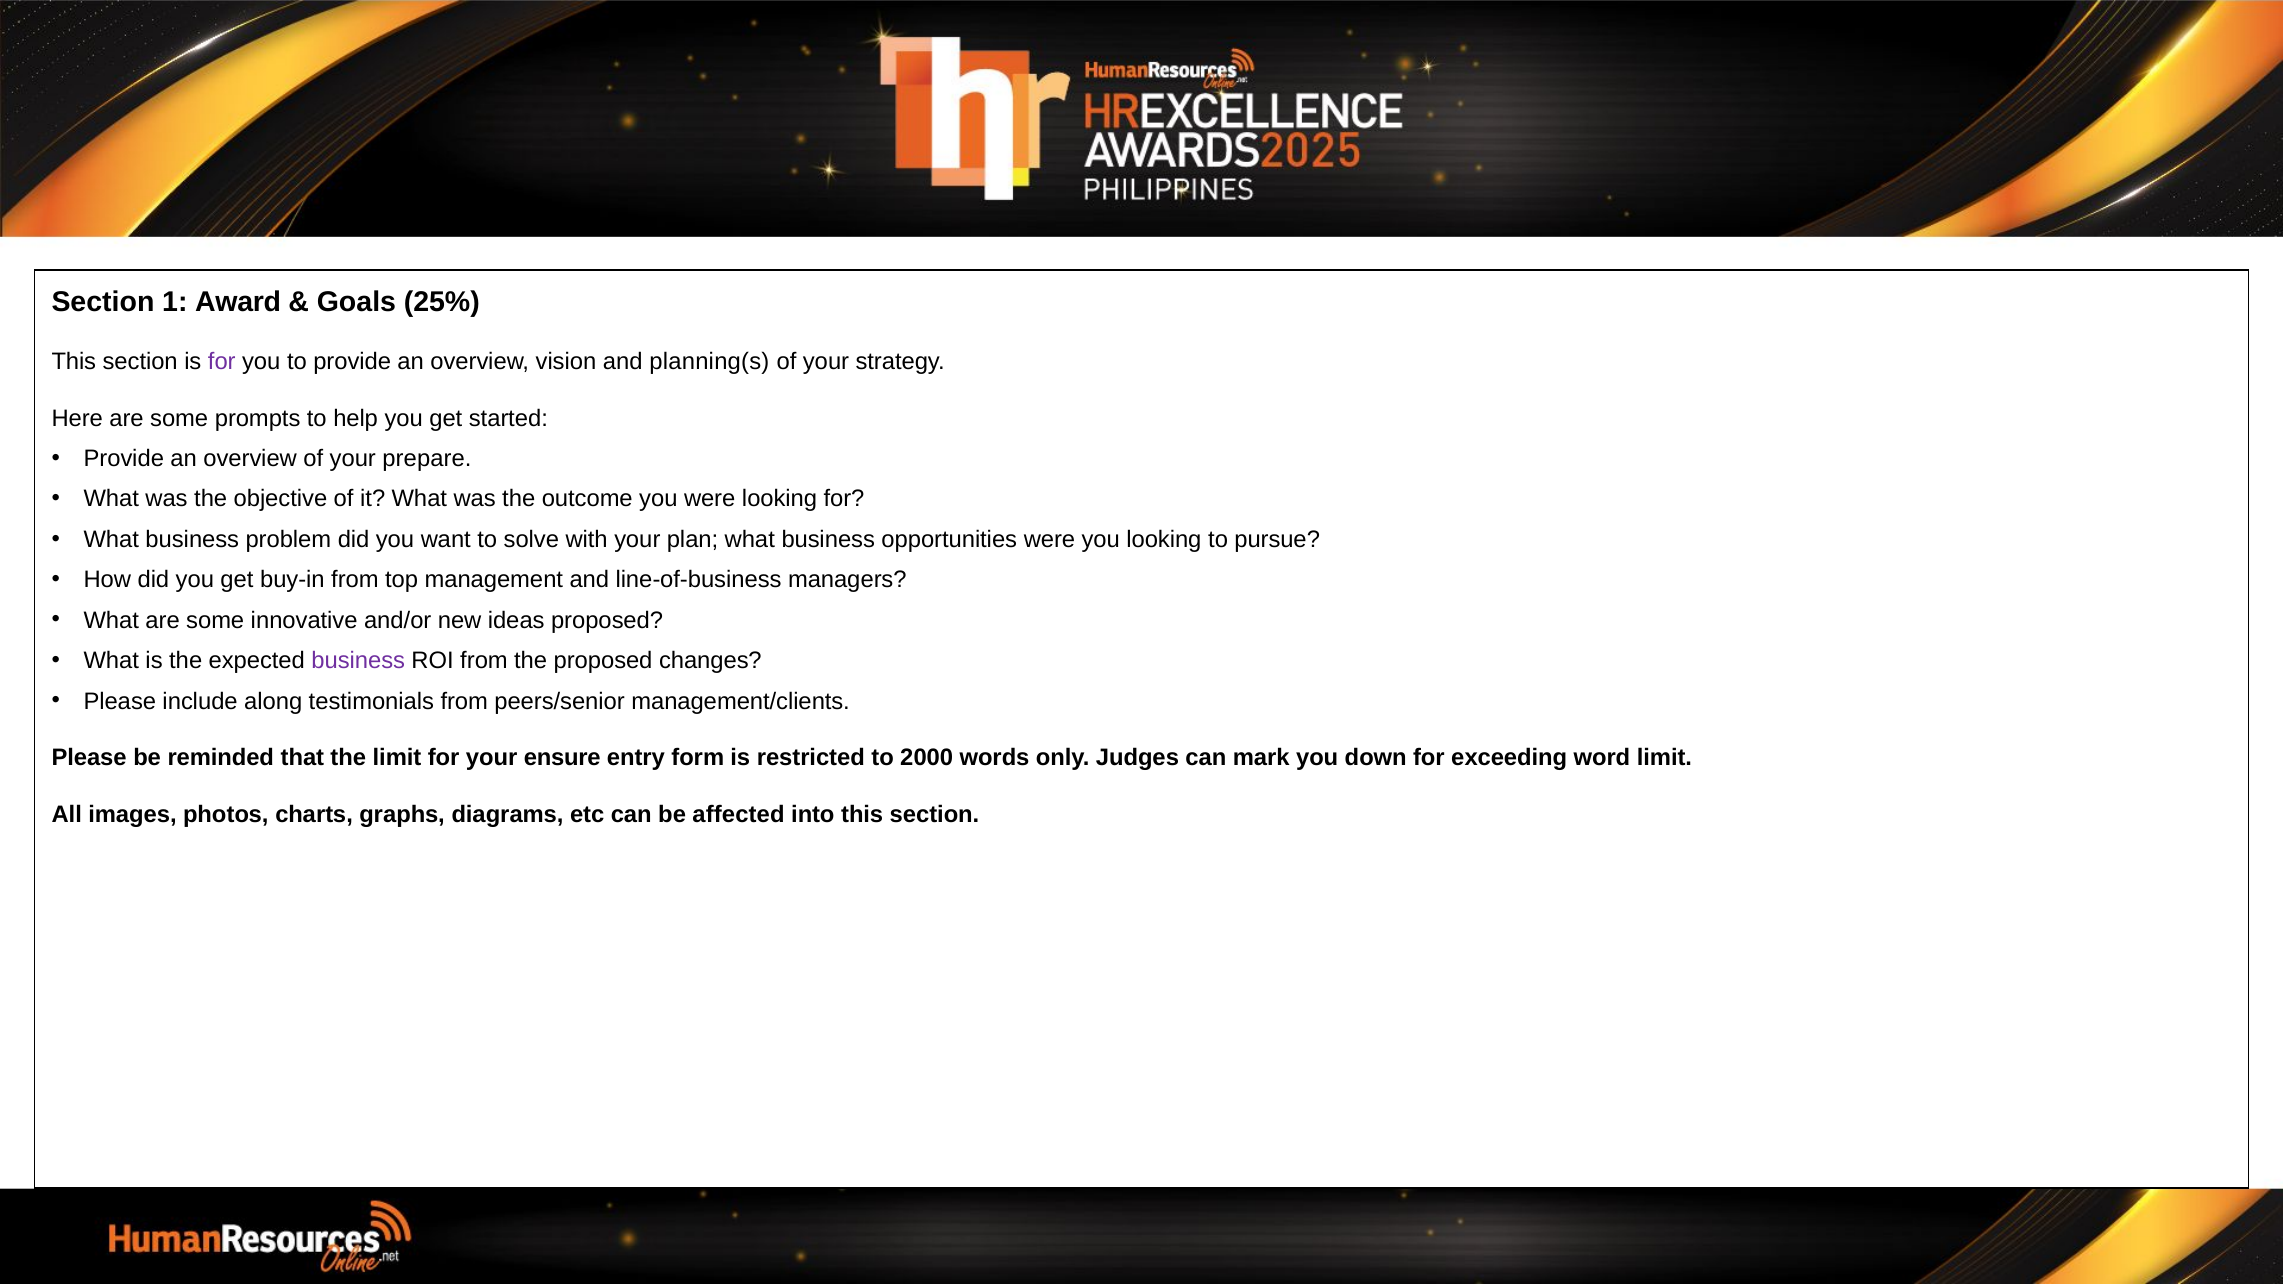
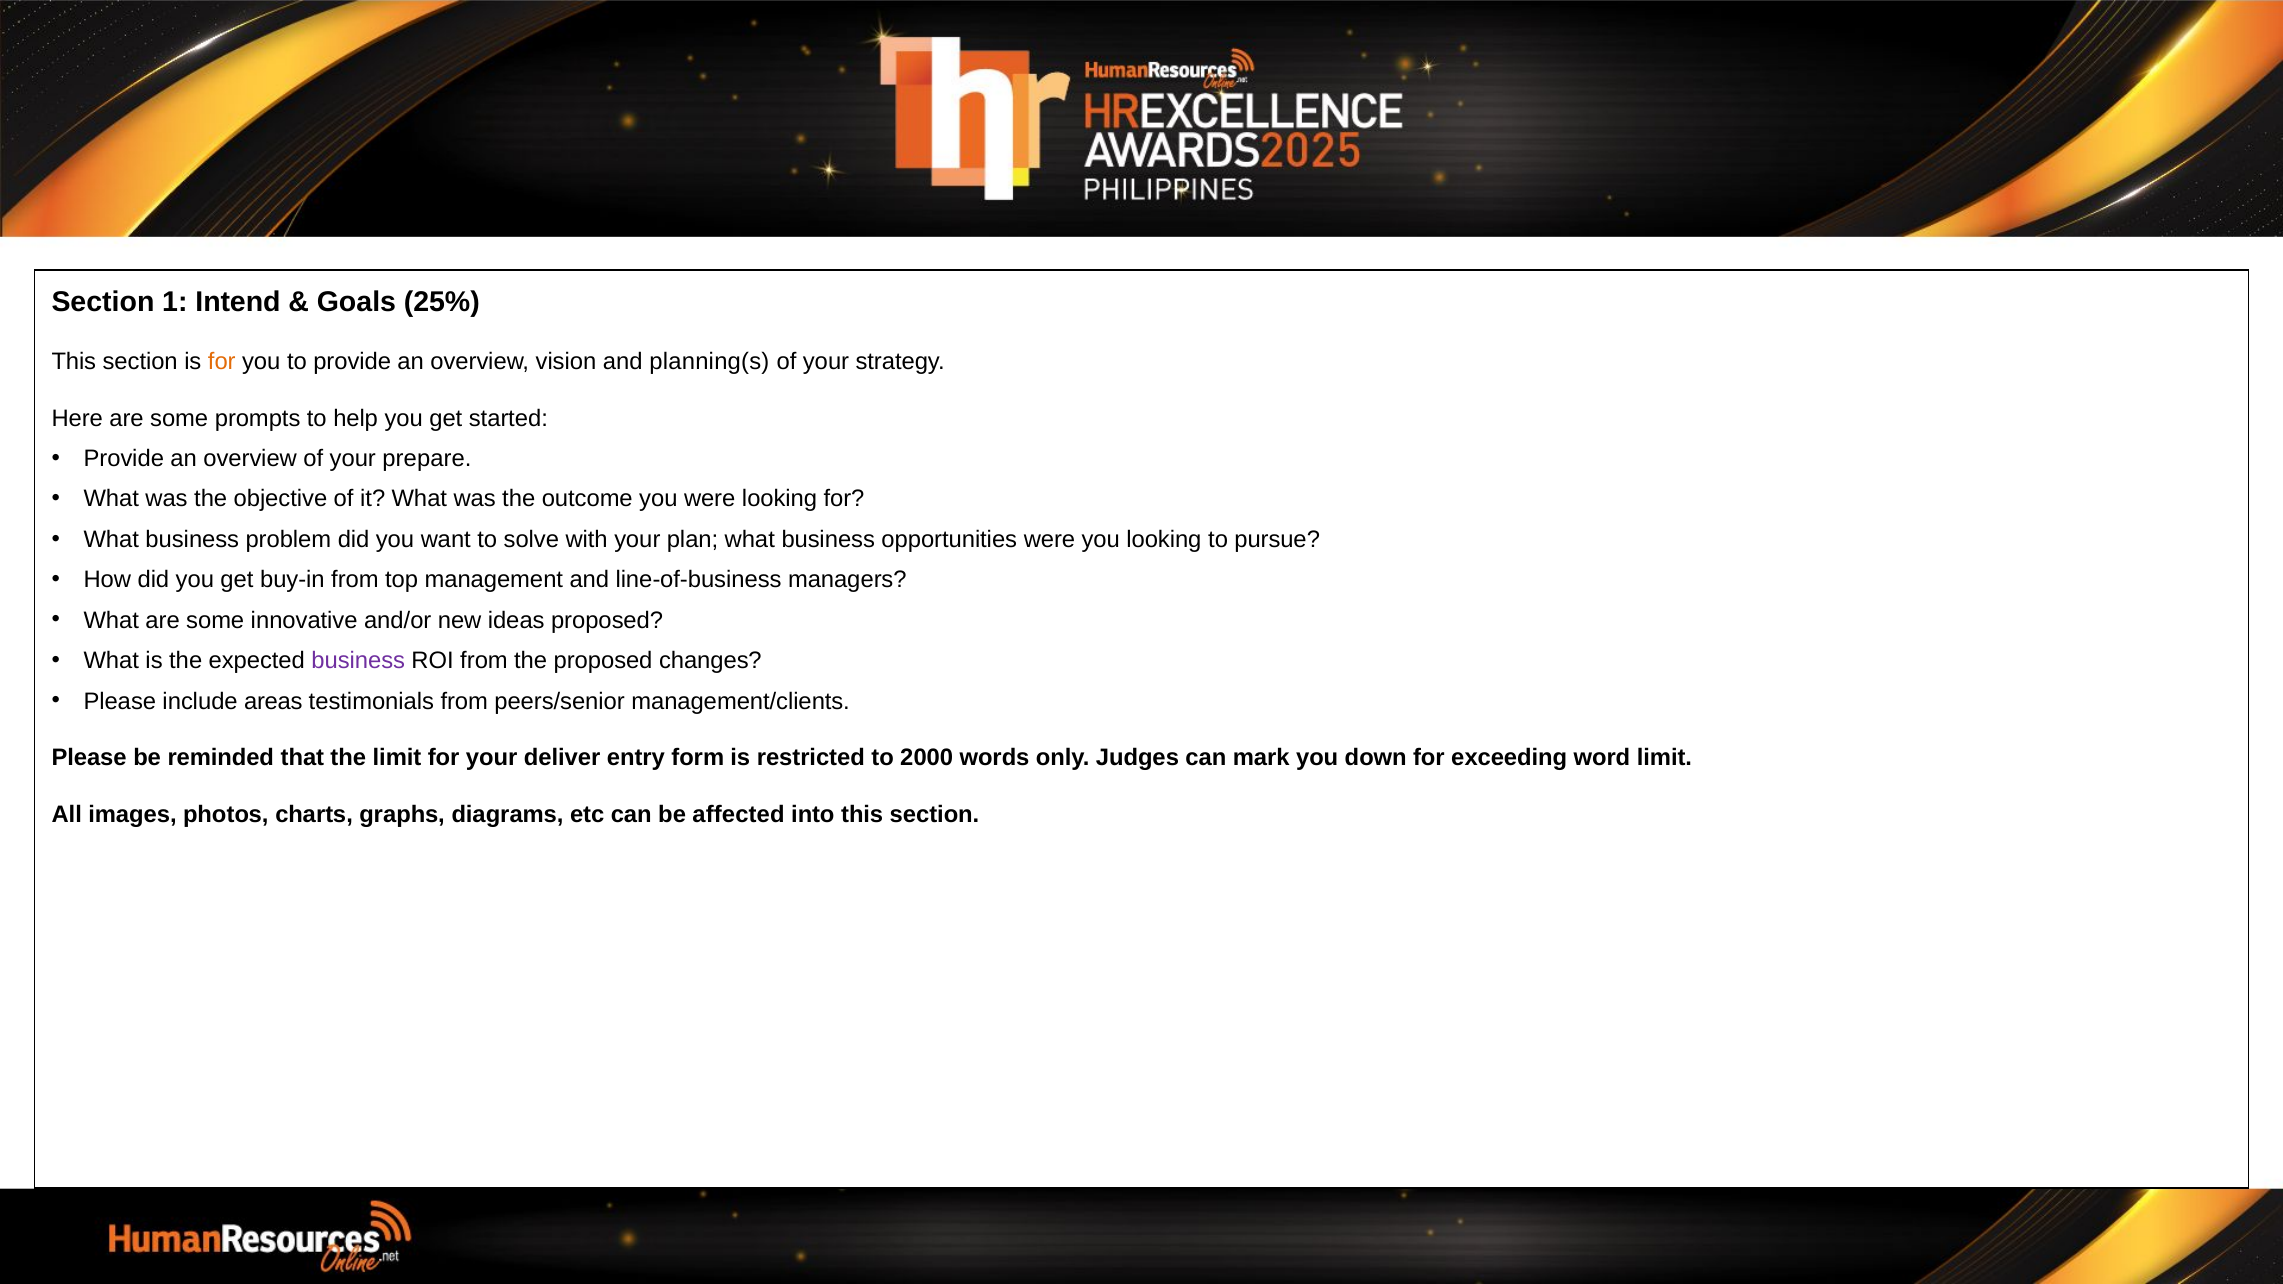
Award: Award -> Intend
for at (222, 362) colour: purple -> orange
along: along -> areas
ensure: ensure -> deliver
